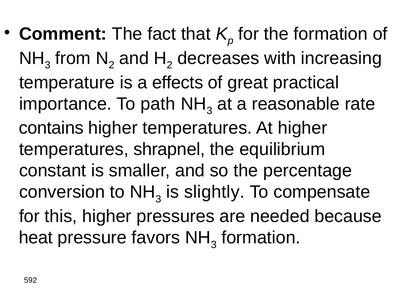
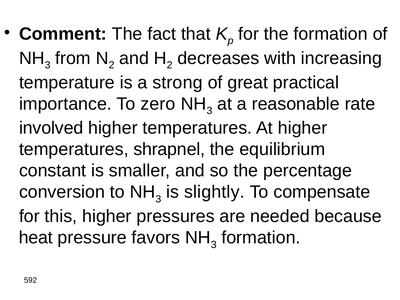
effects: effects -> strong
path: path -> zero
contains: contains -> involved
